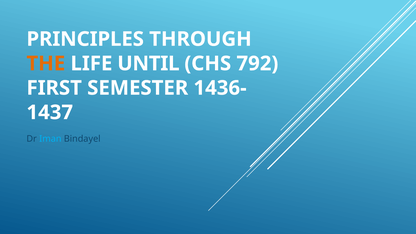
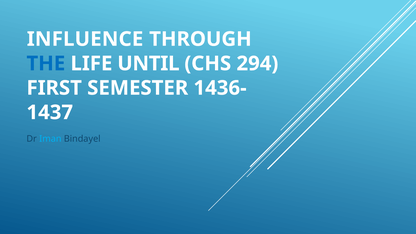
PRINCIPLES: PRINCIPLES -> INFLUENCE
THE colour: orange -> blue
792: 792 -> 294
